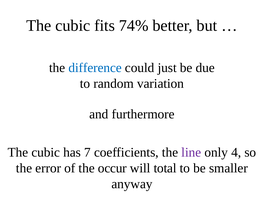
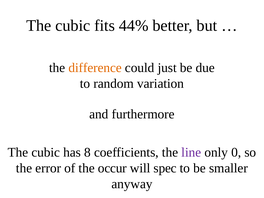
74%: 74% -> 44%
difference colour: blue -> orange
7: 7 -> 8
4: 4 -> 0
total: total -> spec
